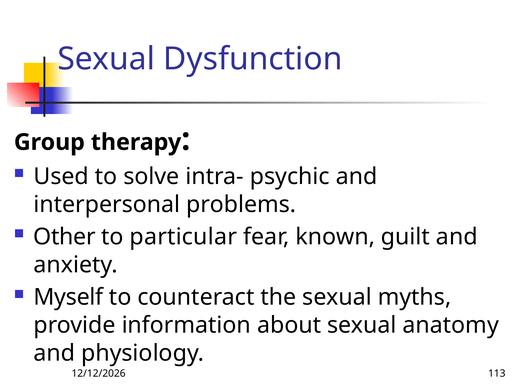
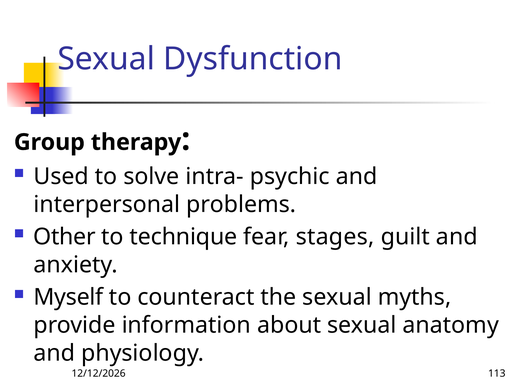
particular: particular -> technique
known: known -> stages
